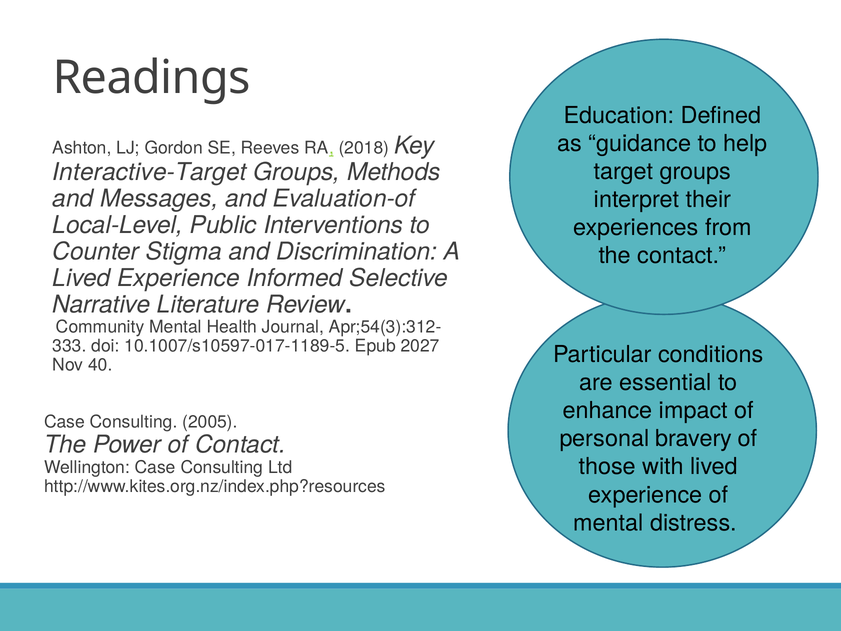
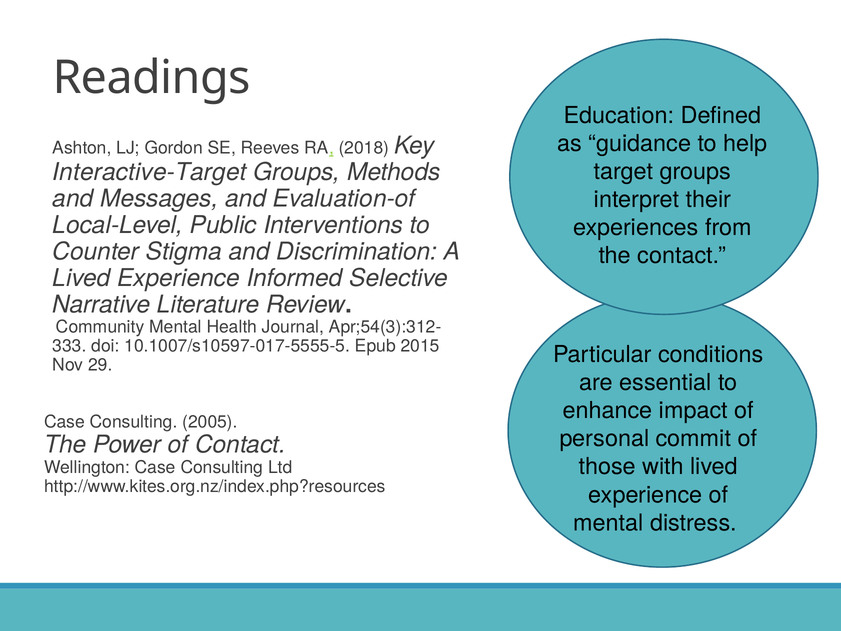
10.1007/s10597-017-1189-5: 10.1007/s10597-017-1189-5 -> 10.1007/s10597-017-5555-5
2027: 2027 -> 2015
40: 40 -> 29
bravery: bravery -> commit
